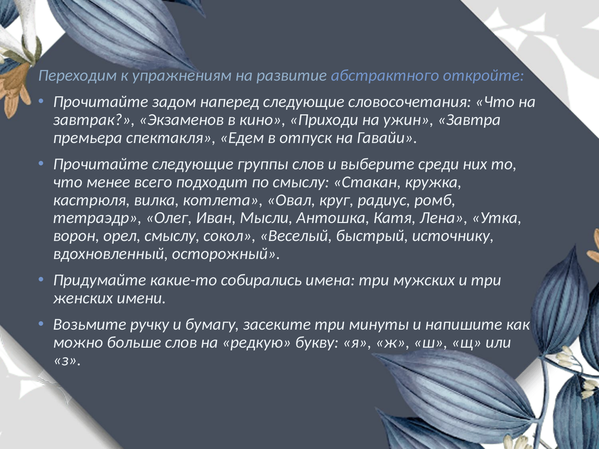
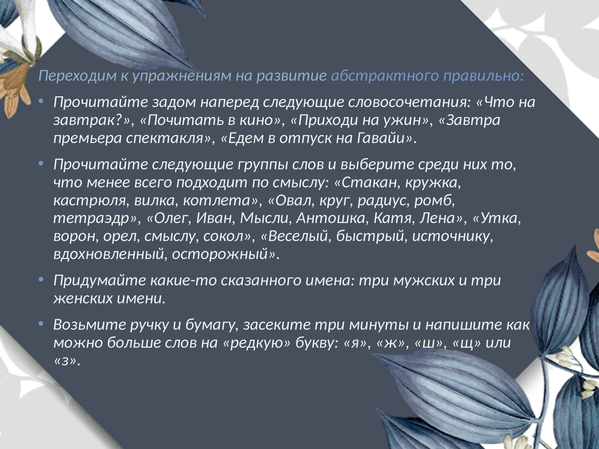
откройте: откройте -> правильно
Экзаменов: Экзаменов -> Почитать
собирались: собирались -> сказанного
